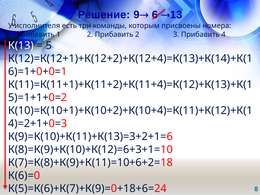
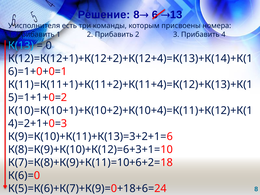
Решение 9: 9 -> 8
К(13 colour: white -> light blue
5: 5 -> 0
